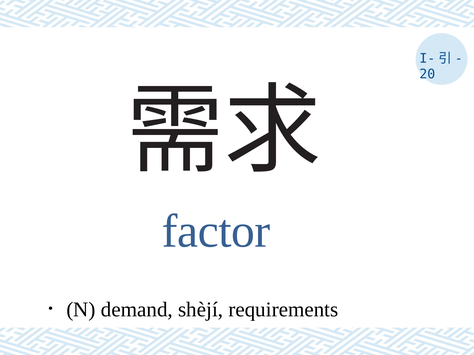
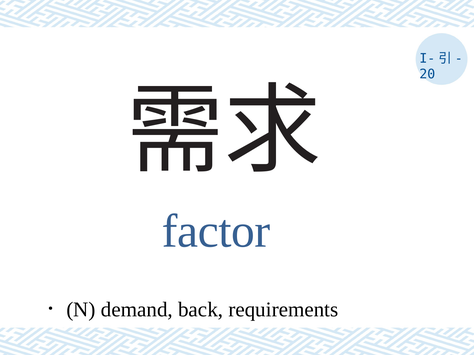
shèjí: shèjí -> back
